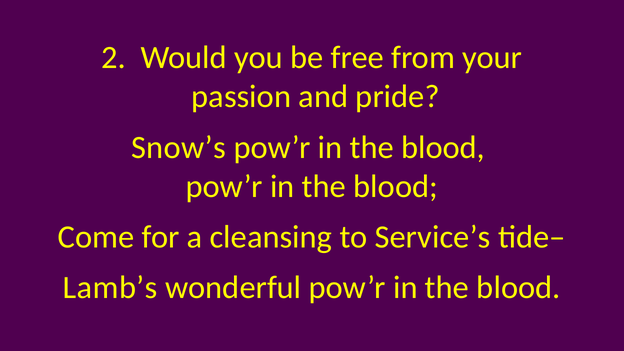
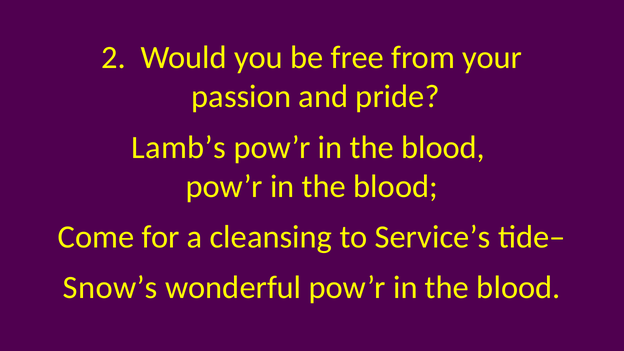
Snow’s: Snow’s -> Lamb’s
Lamb’s: Lamb’s -> Snow’s
